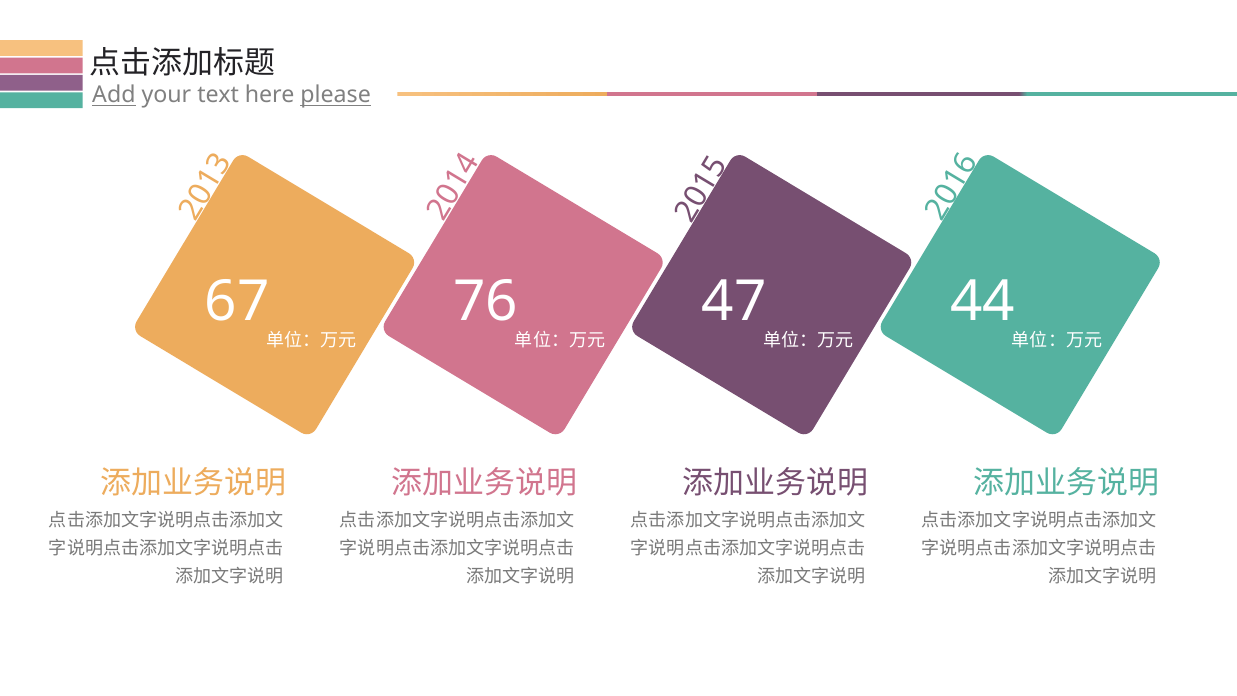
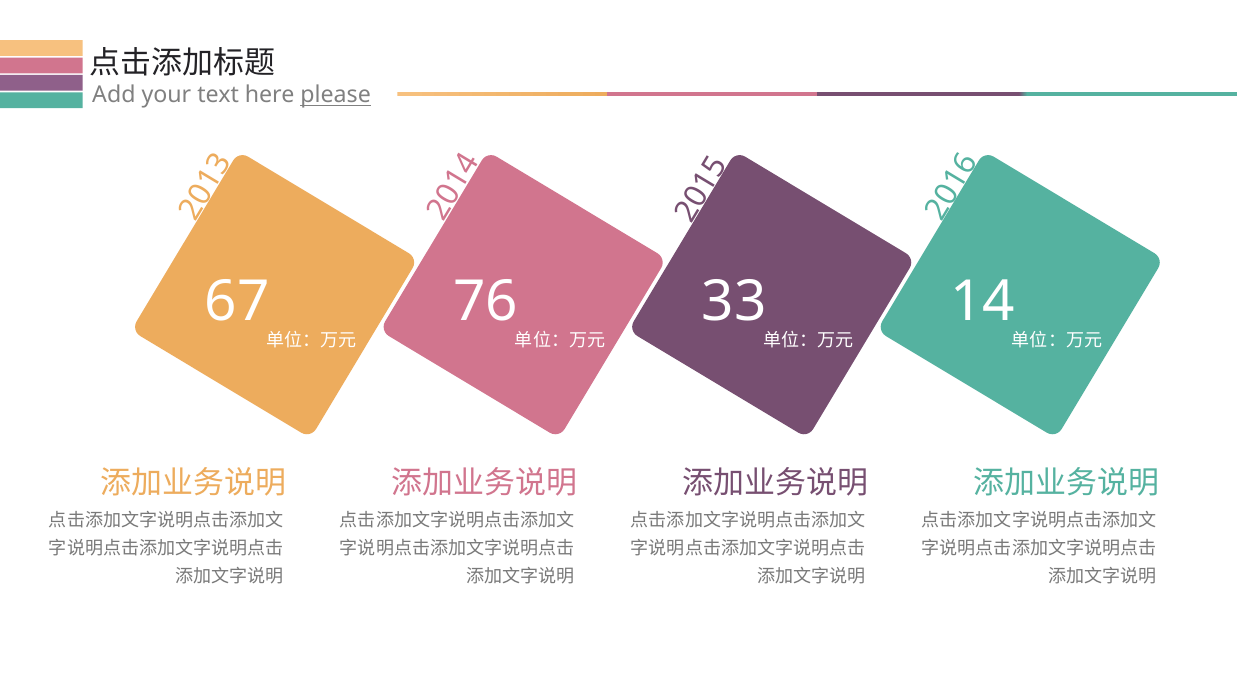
Add underline: present -> none
47: 47 -> 33
44: 44 -> 14
